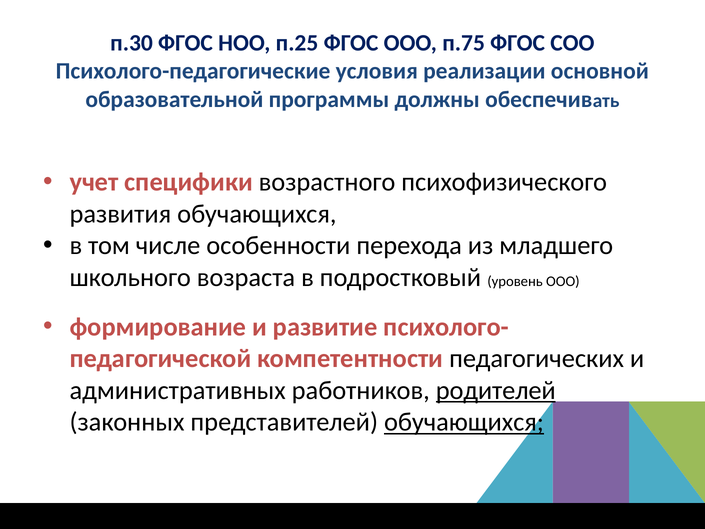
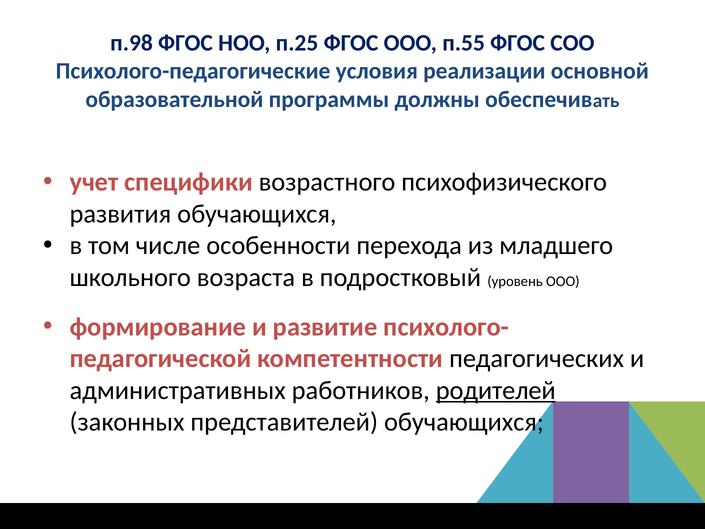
п.30: п.30 -> п.98
п.75: п.75 -> п.55
обучающихся at (464, 422) underline: present -> none
